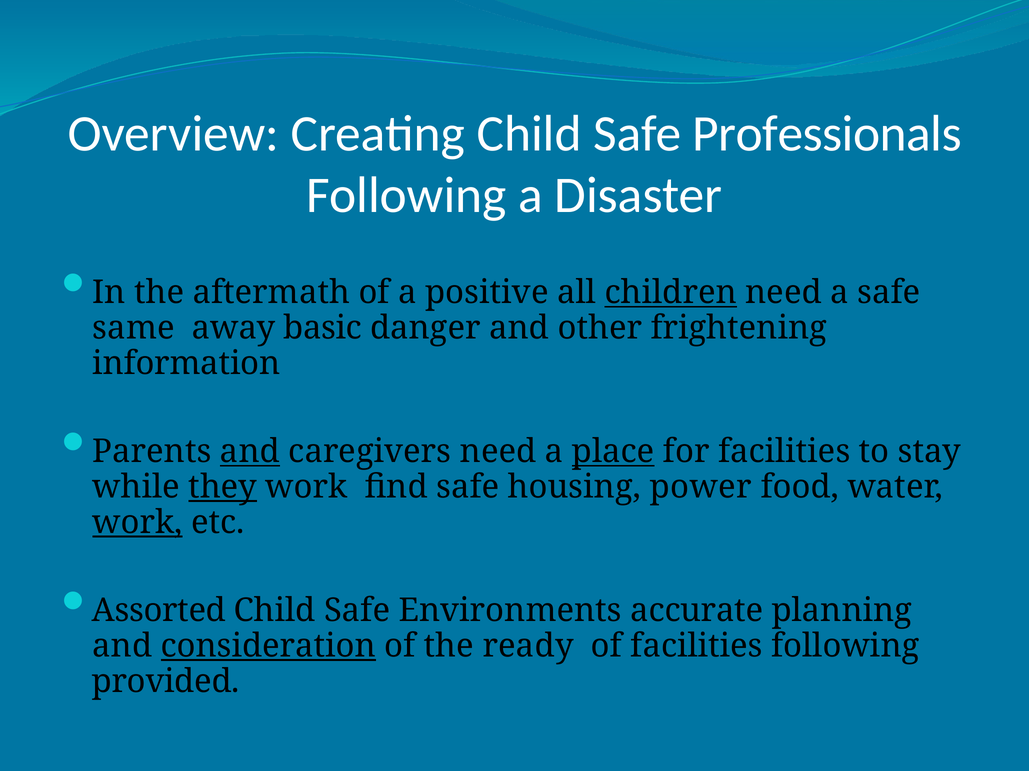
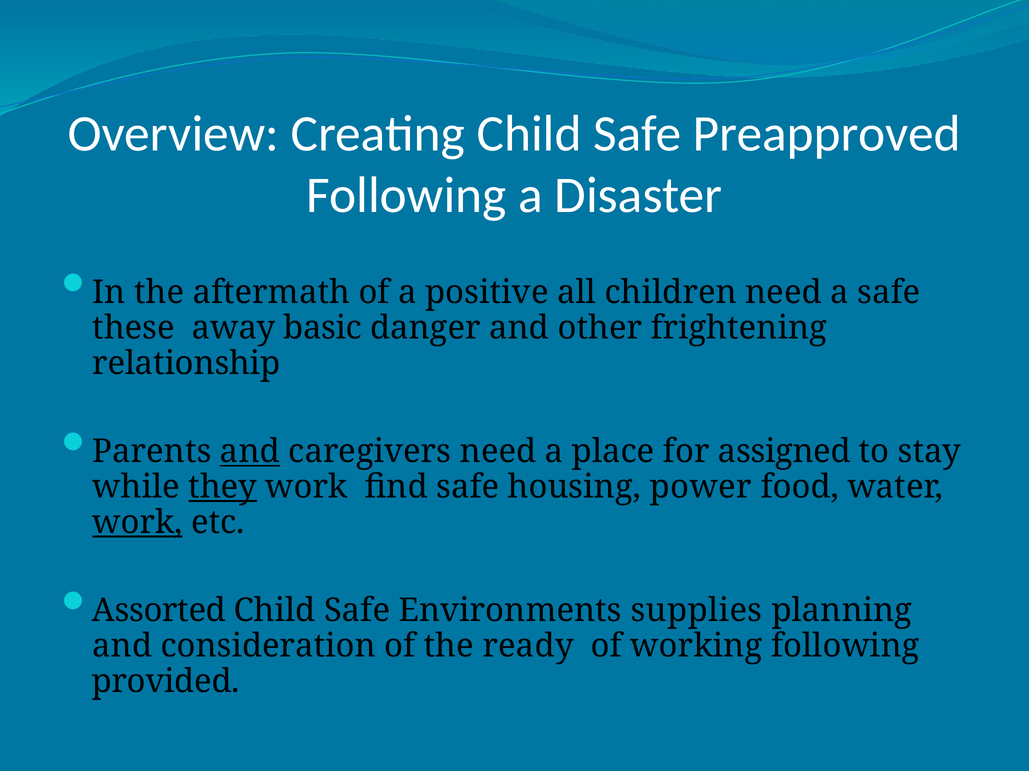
Professionals: Professionals -> Preapproved
children underline: present -> none
same: same -> these
information: information -> relationship
place underline: present -> none
for facilities: facilities -> assigned
accurate: accurate -> supplies
consideration underline: present -> none
of facilities: facilities -> working
